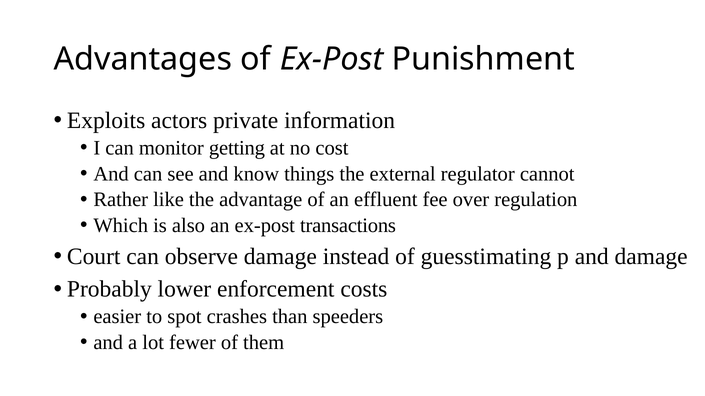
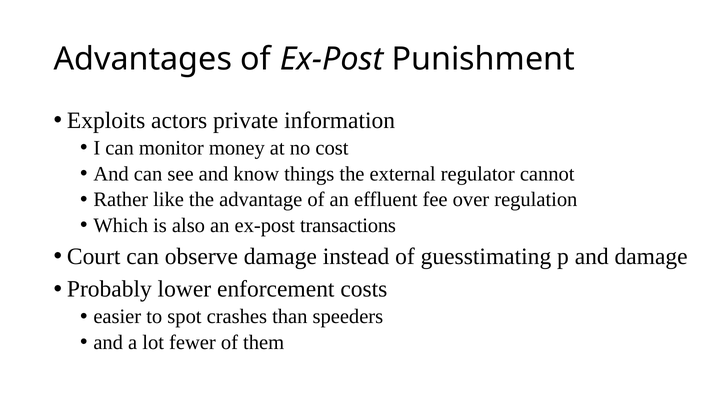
getting: getting -> money
